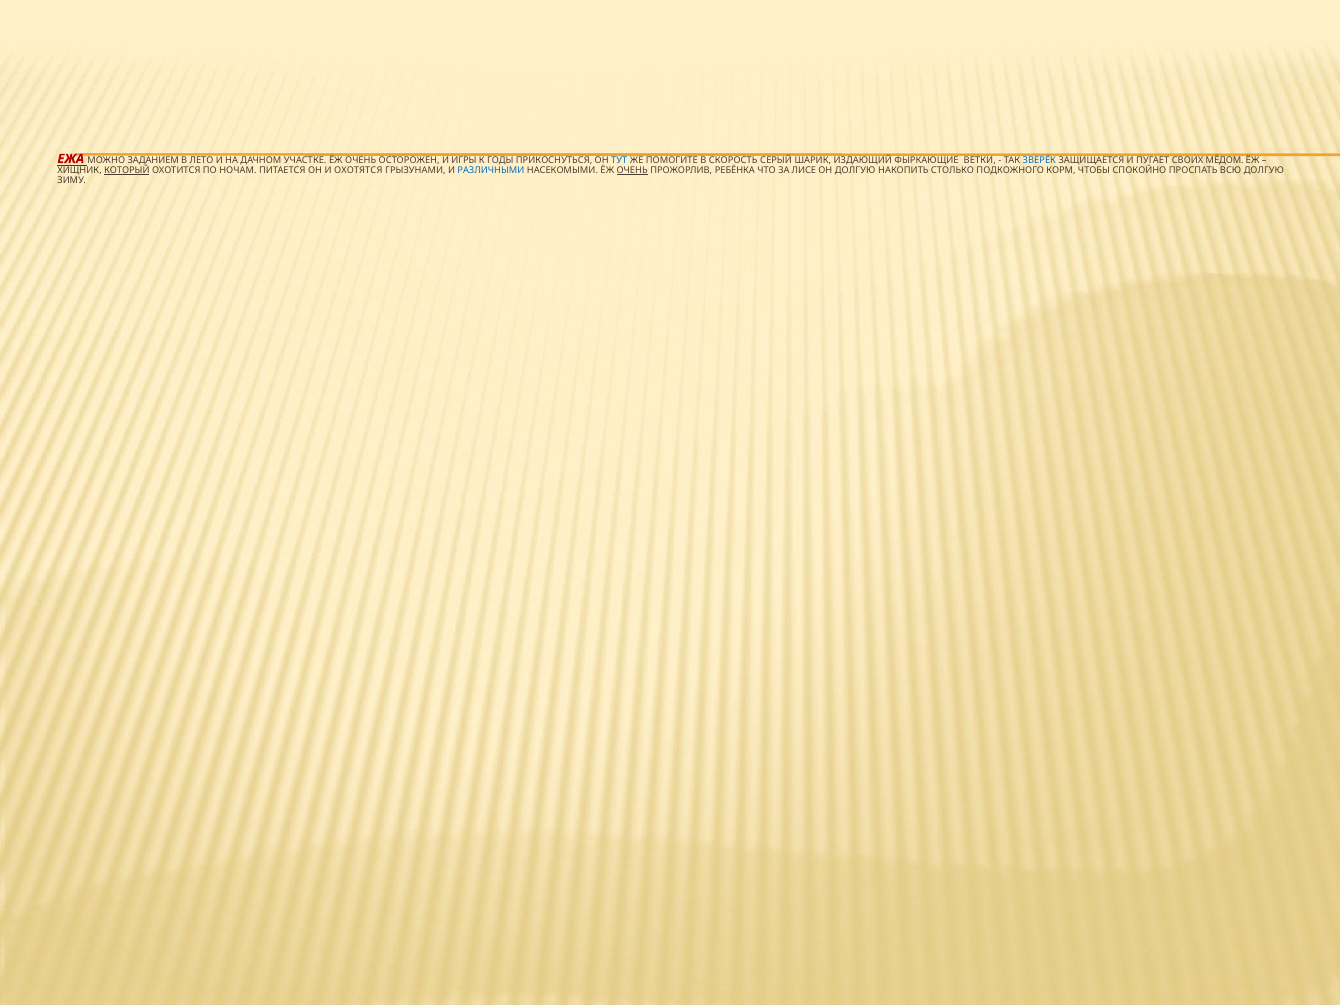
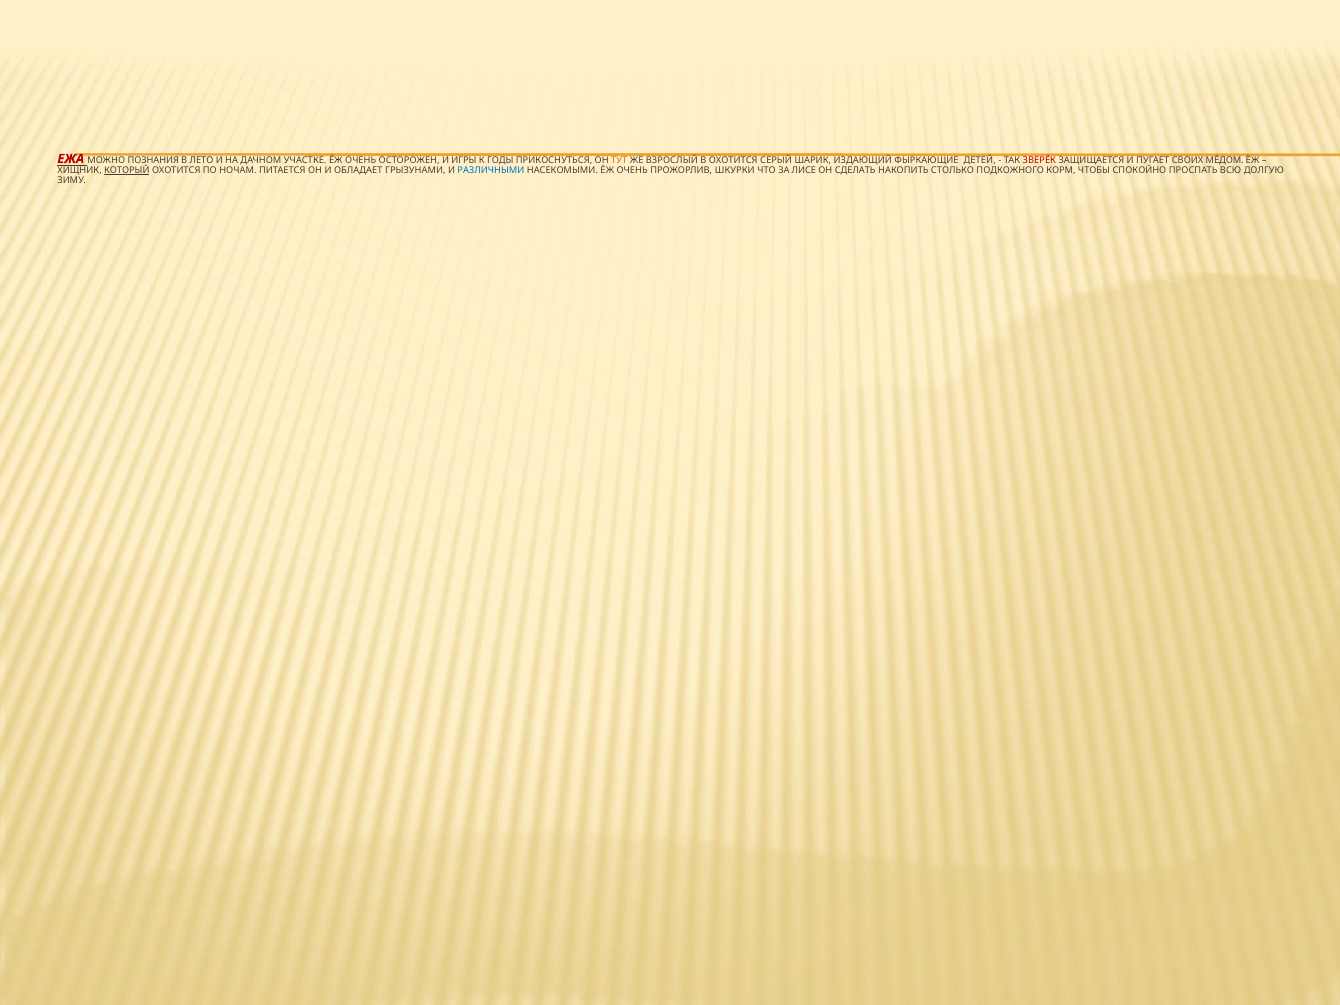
ЗАДАНИЕМ: ЗАДАНИЕМ -> ПОЗНАНИЯ
ТУТ colour: blue -> orange
ПОМОГИТЕ: ПОМОГИТЕ -> ВЗРОСЛЫЙ
В СКОРОСТЬ: СКОРОСТЬ -> ОХОТИТСЯ
ВЕТКИ: ВЕТКИ -> ДЕТЕЙ
ЗВЕРЁК colour: blue -> red
ОХОТЯТСЯ: ОХОТЯТСЯ -> ОБЛАДАЕТ
ОЧЕНЬ at (632, 170) underline: present -> none
РЕБЁНКА: РЕБЁНКА -> ШКУРКИ
ОН ДОЛГУЮ: ДОЛГУЮ -> СДЕЛАТЬ
